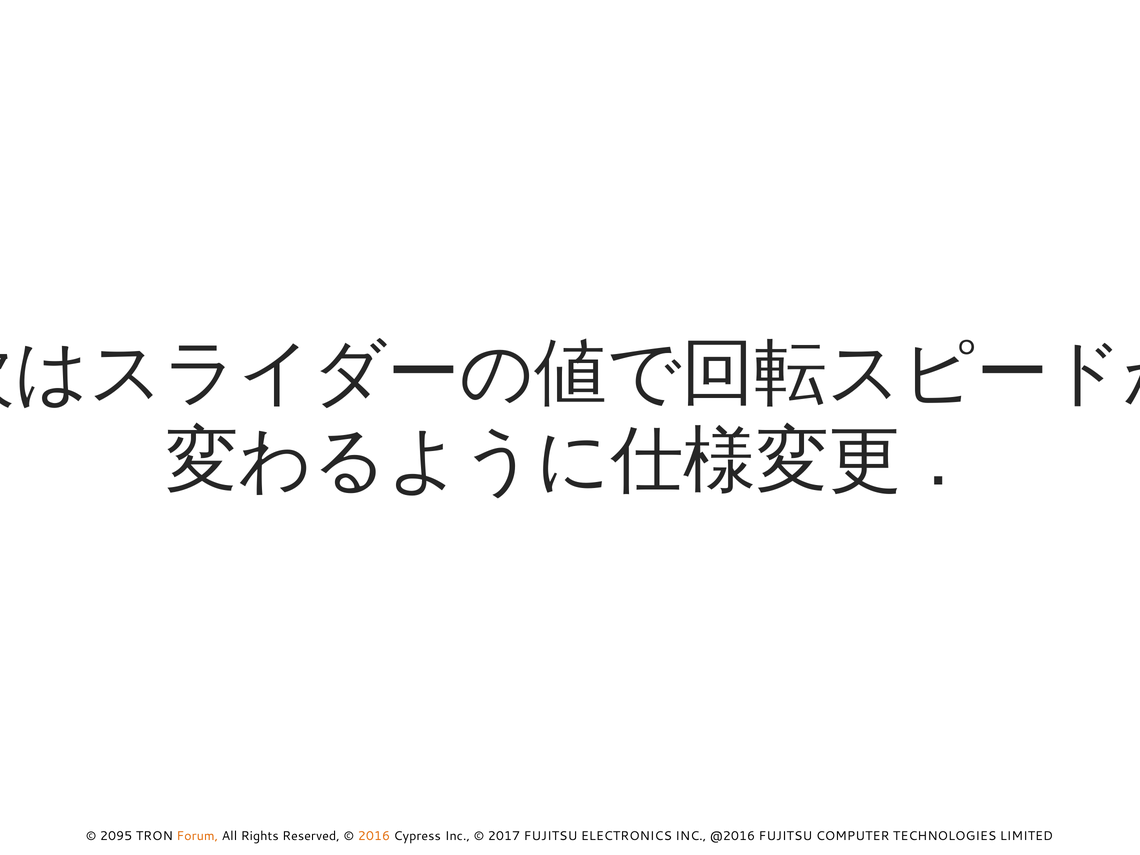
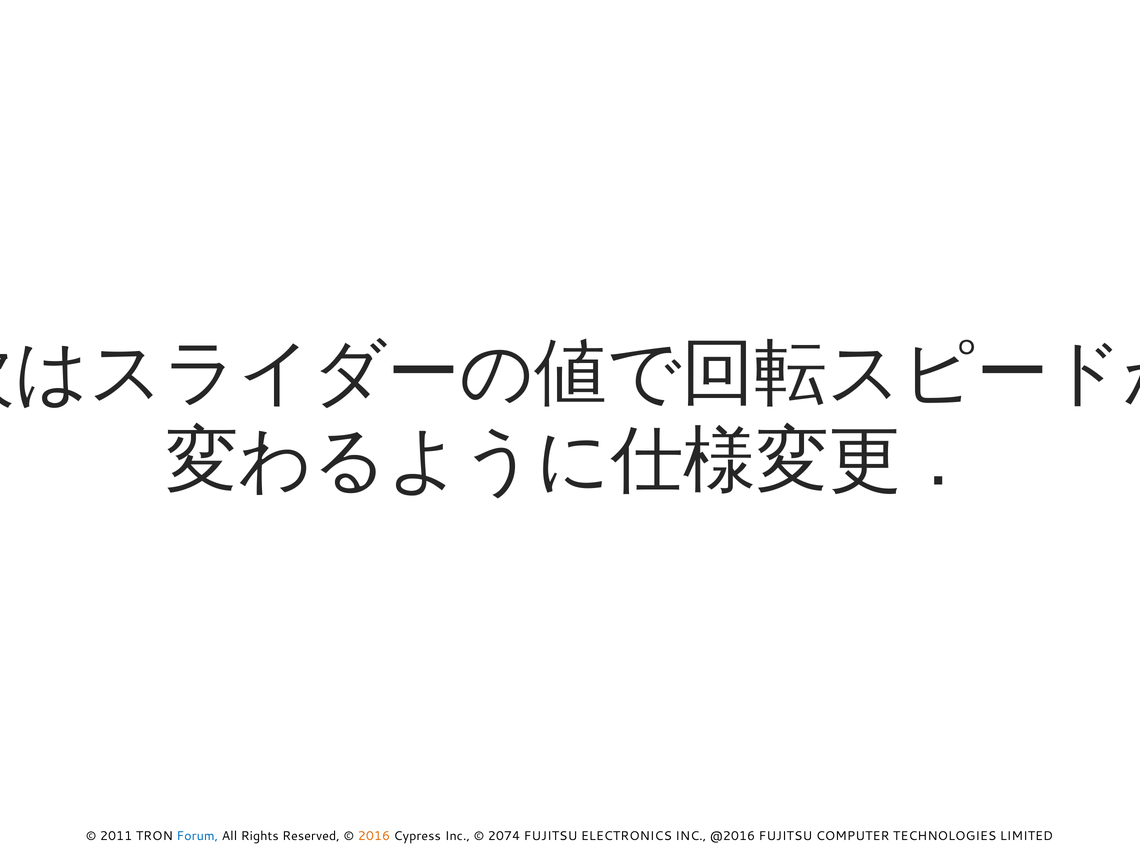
2095: 2095 -> 2011
Forum colour: orange -> blue
2017: 2017 -> 2074
